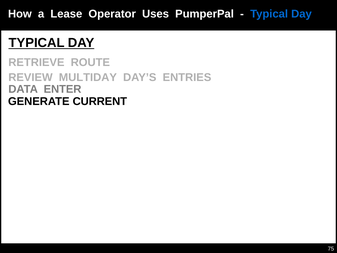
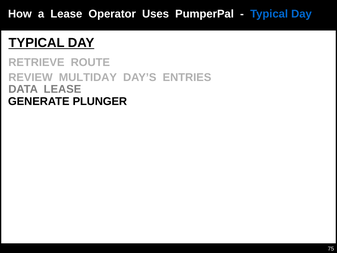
DATA ENTER: ENTER -> LEASE
CURRENT: CURRENT -> PLUNGER
